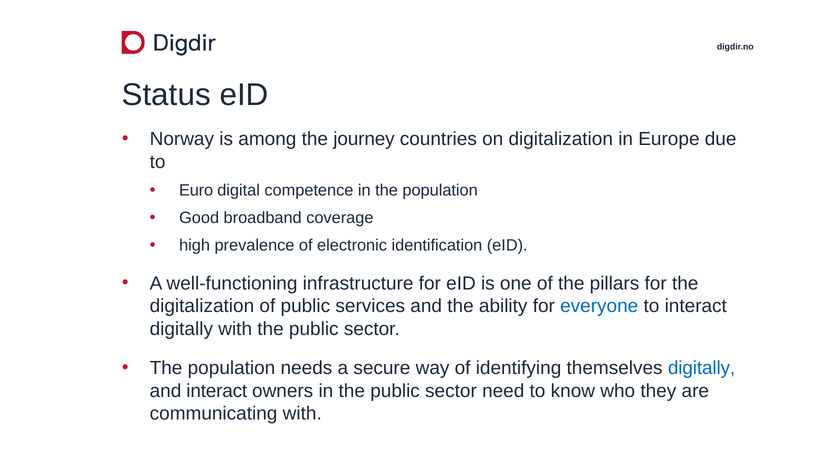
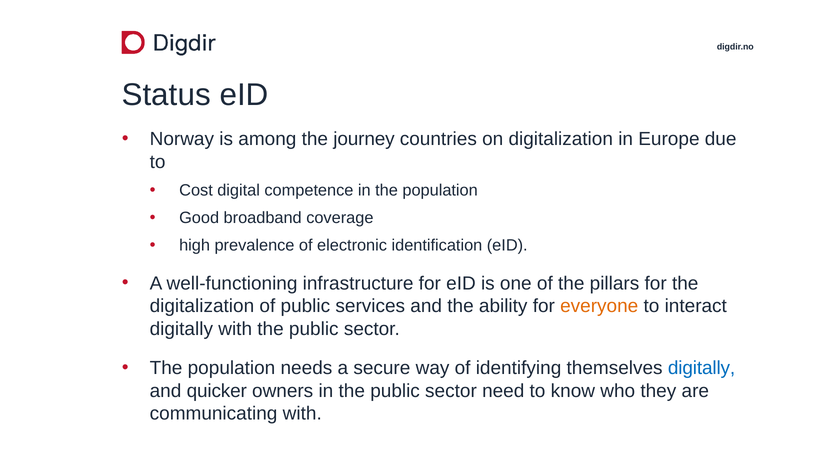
Euro: Euro -> Cost
everyone colour: blue -> orange
and interact: interact -> quicker
